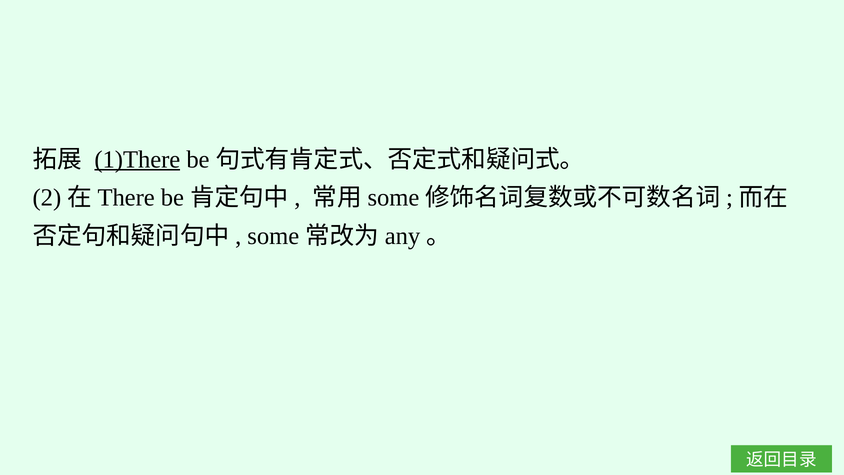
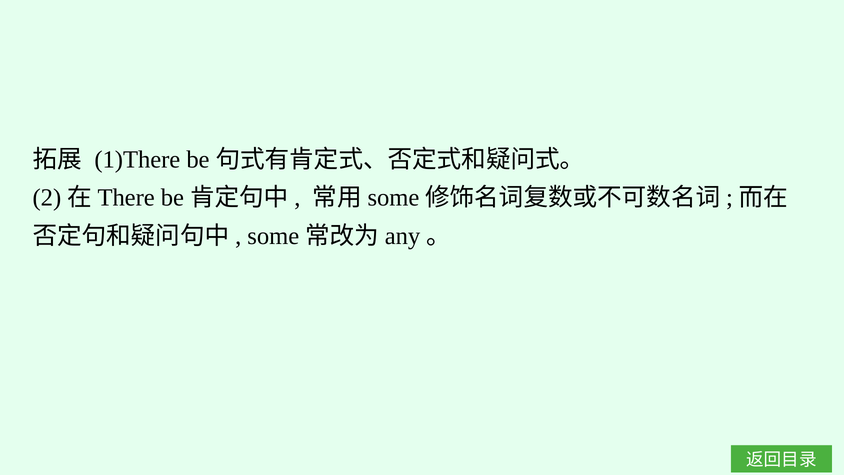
1)There underline: present -> none
